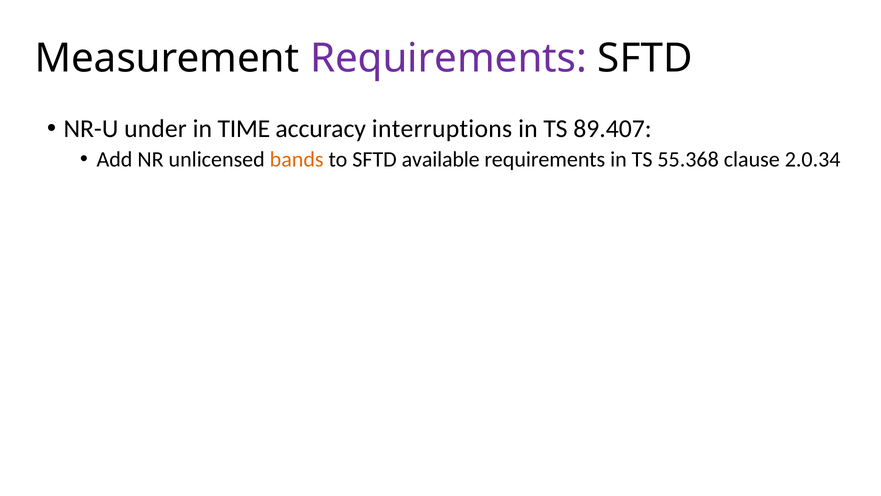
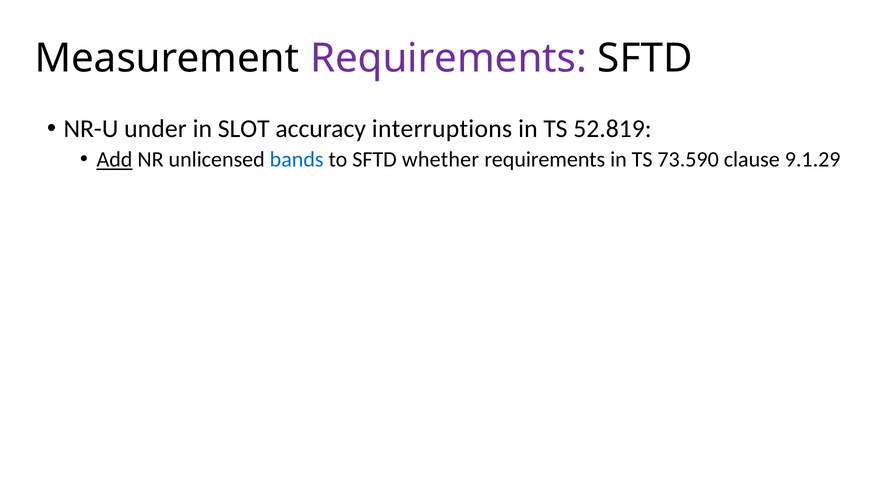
TIME: TIME -> SLOT
89.407: 89.407 -> 52.819
Add underline: none -> present
bands colour: orange -> blue
available: available -> whether
55.368: 55.368 -> 73.590
2.0.34: 2.0.34 -> 9.1.29
